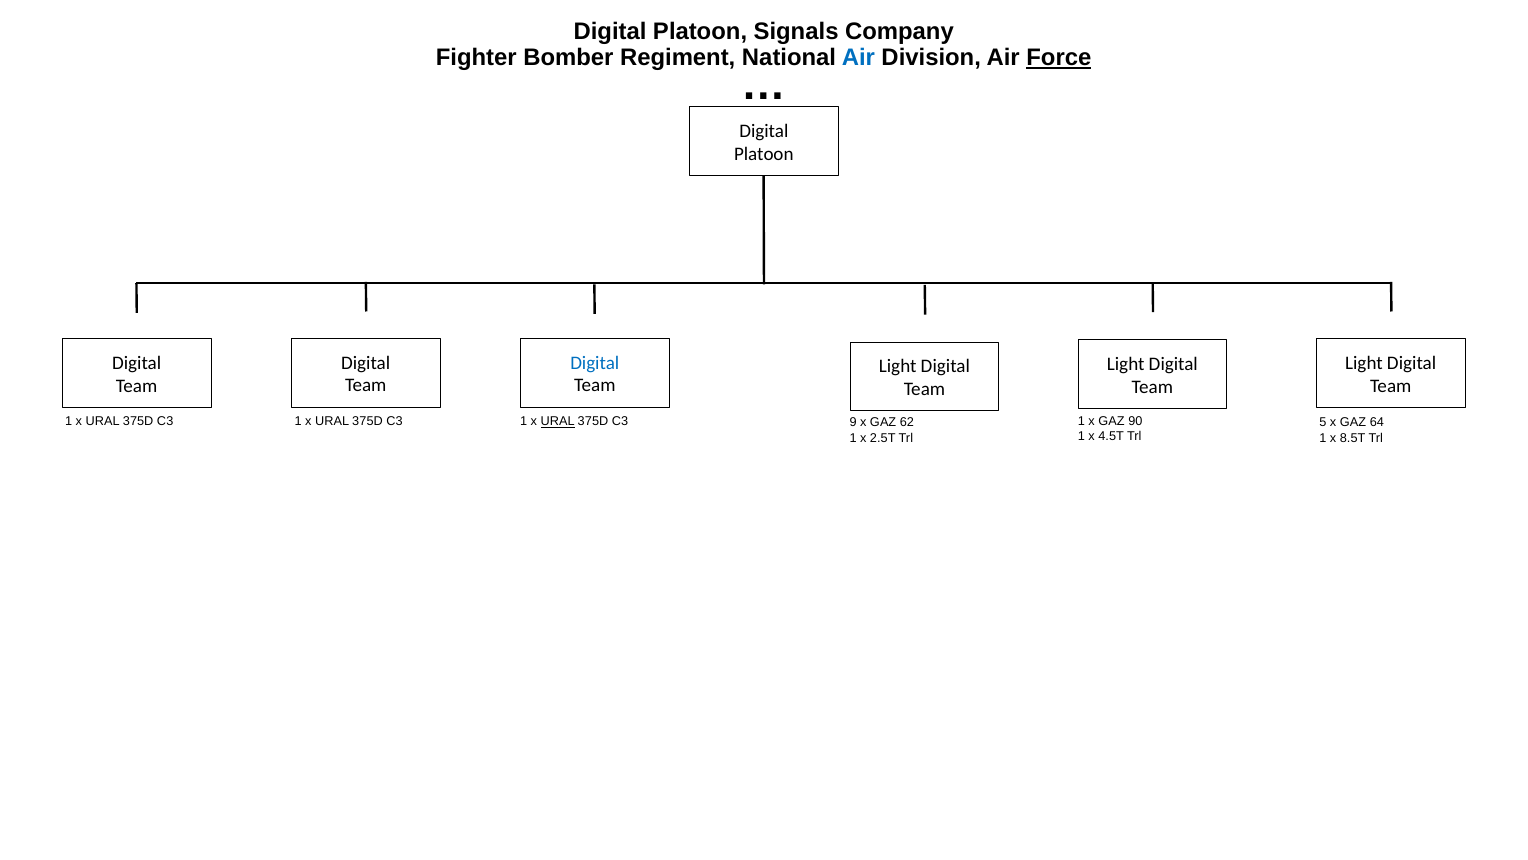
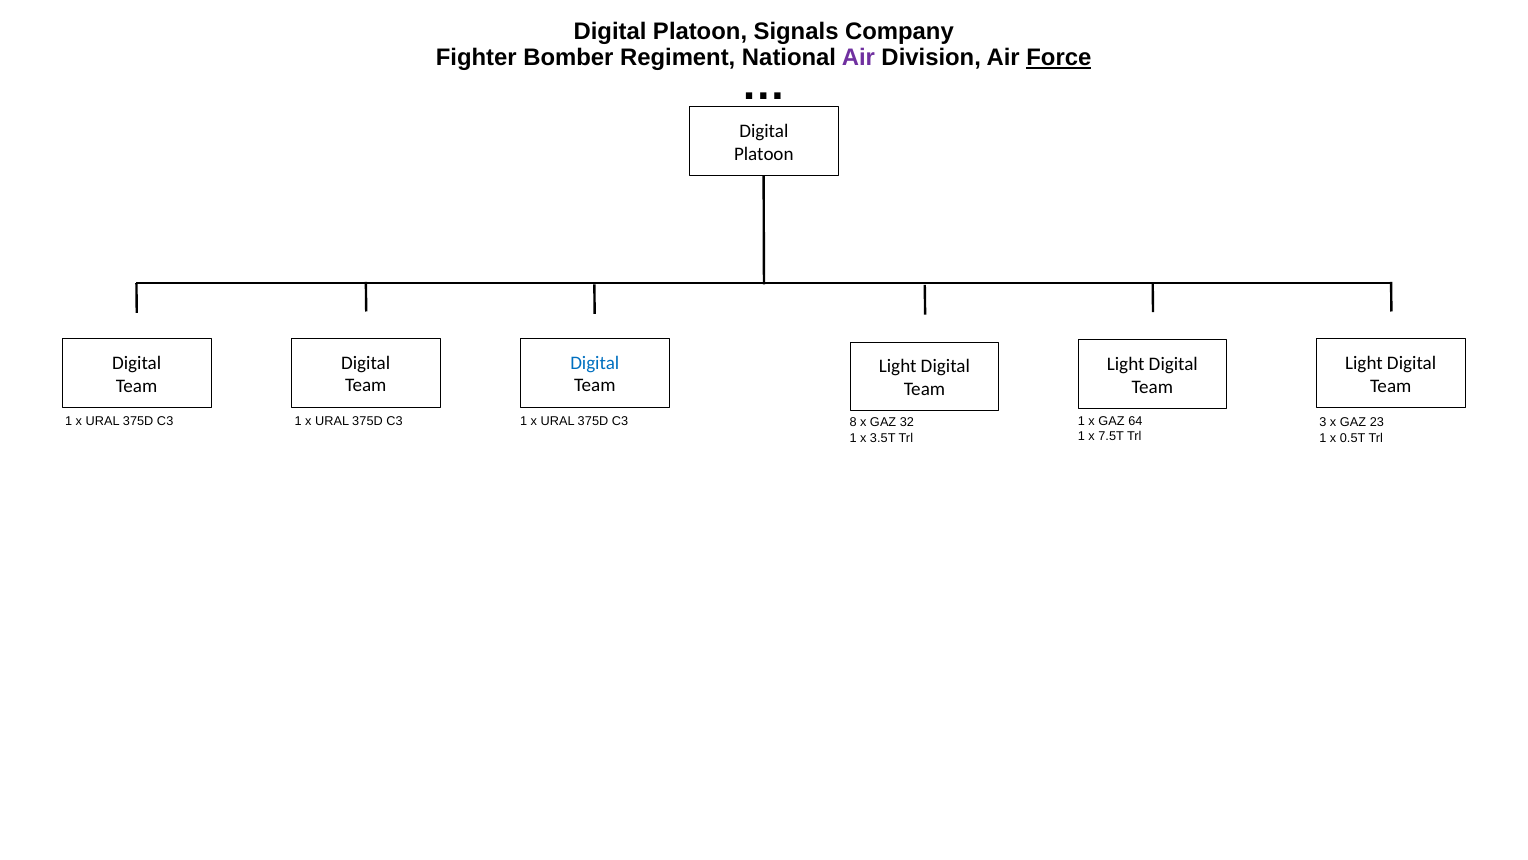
Air at (858, 58) colour: blue -> purple
URAL at (558, 421) underline: present -> none
9: 9 -> 8
62: 62 -> 32
90: 90 -> 64
5: 5 -> 3
64: 64 -> 23
4.5T: 4.5T -> 7.5T
2.5T: 2.5T -> 3.5T
8.5T: 8.5T -> 0.5T
